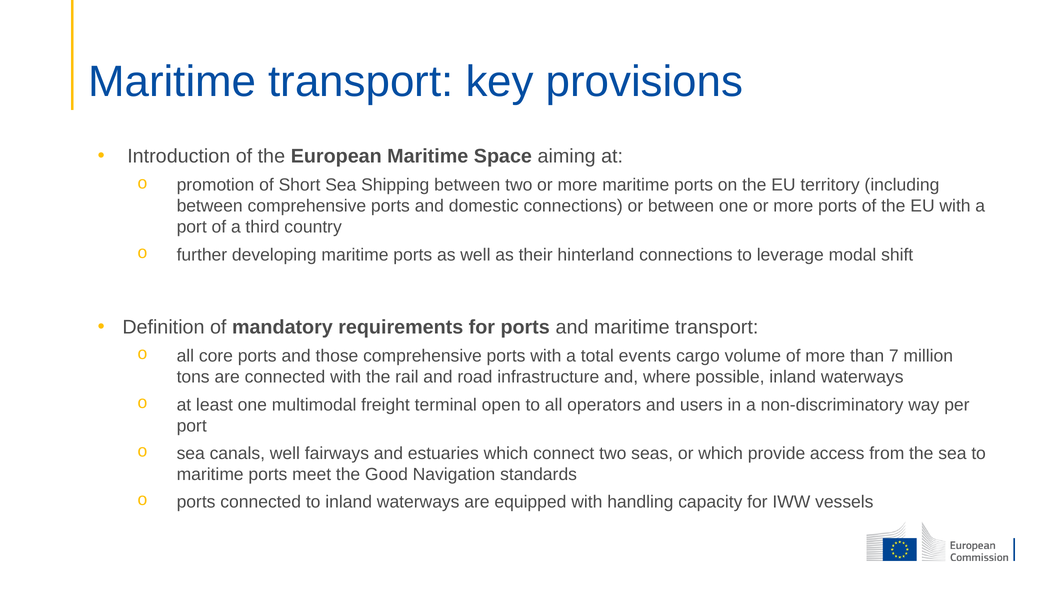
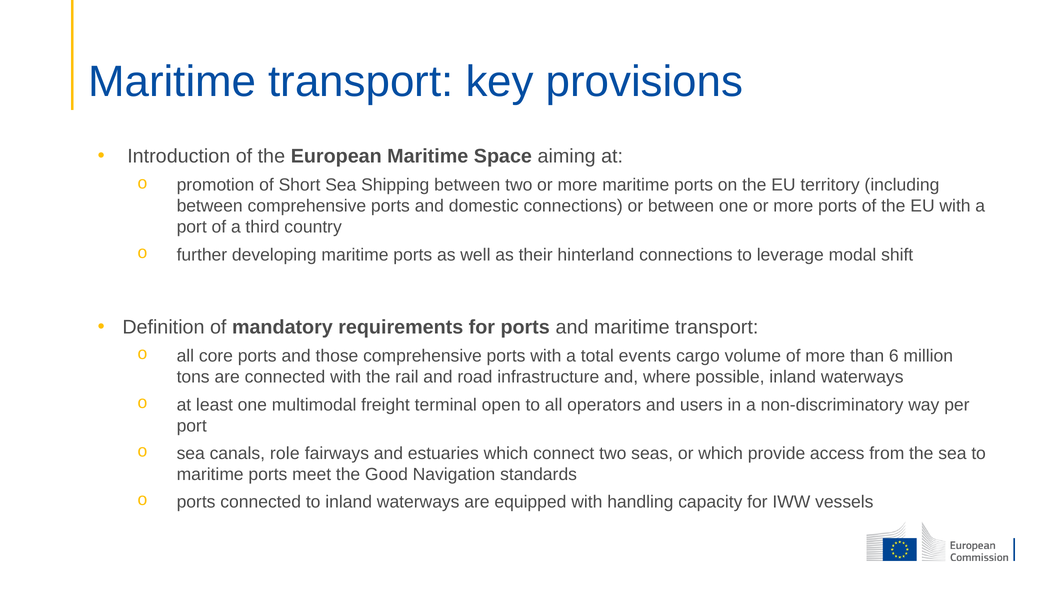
7: 7 -> 6
canals well: well -> role
